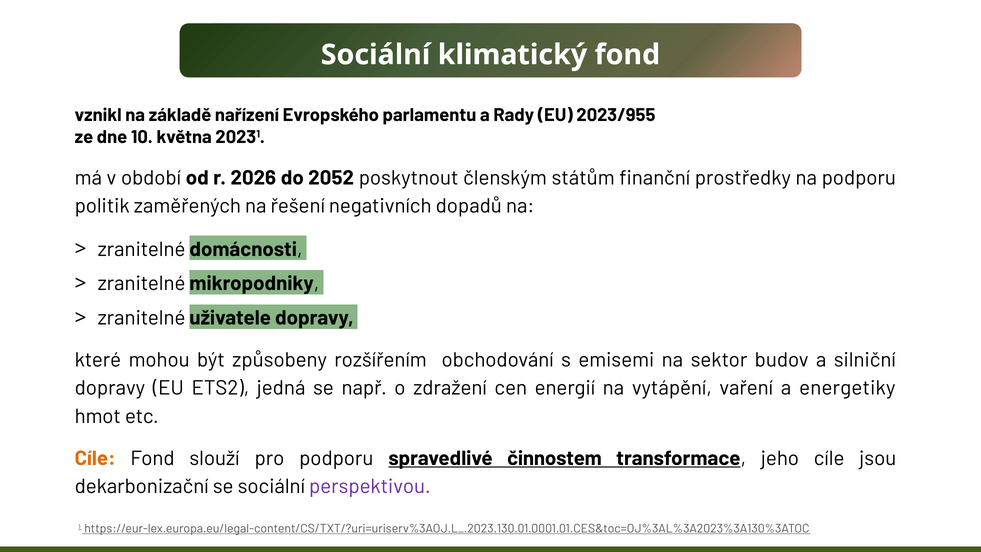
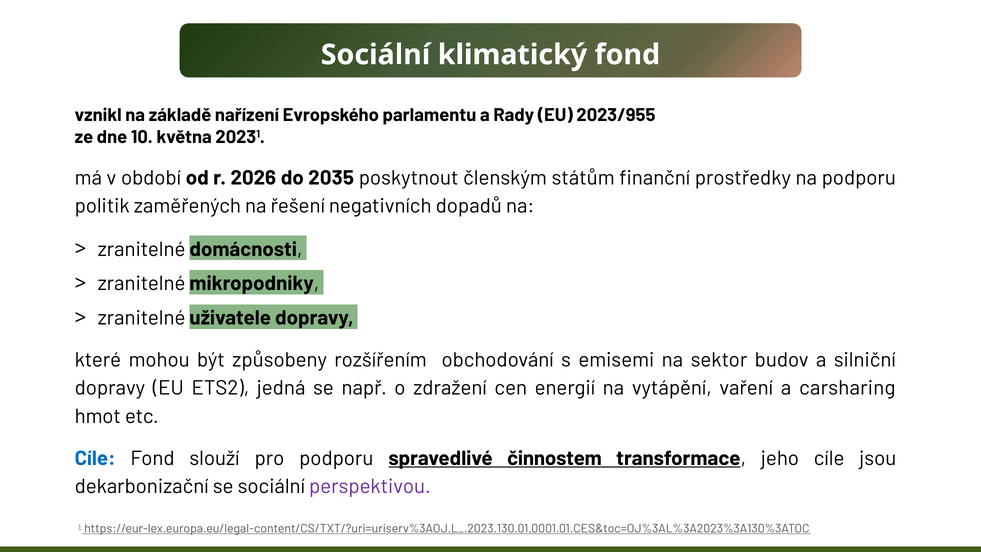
2052: 2052 -> 2035
energetiky: energetiky -> carsharing
Cíle at (95, 458) colour: orange -> blue
